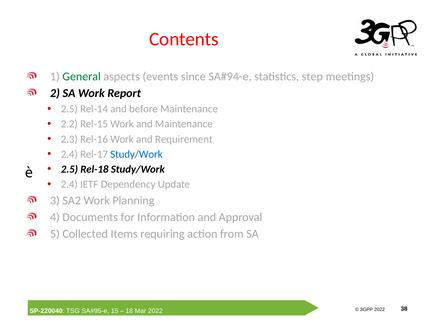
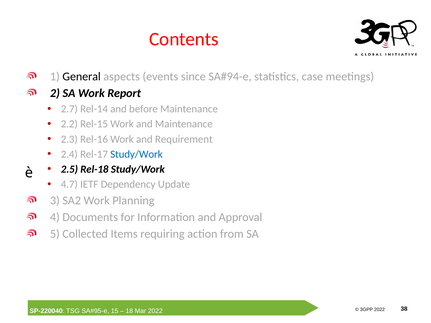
General colour: green -> black
step: step -> case
2.5 at (69, 109): 2.5 -> 2.7
2.4 at (69, 185): 2.4 -> 4.7
